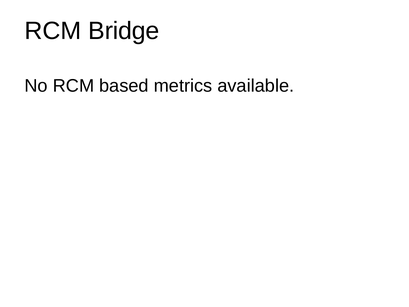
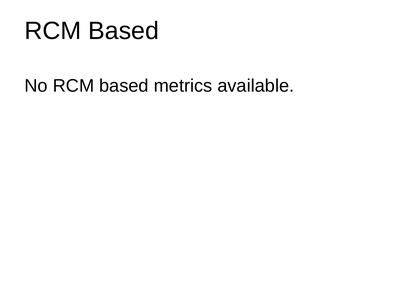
Bridge at (124, 31): Bridge -> Based
